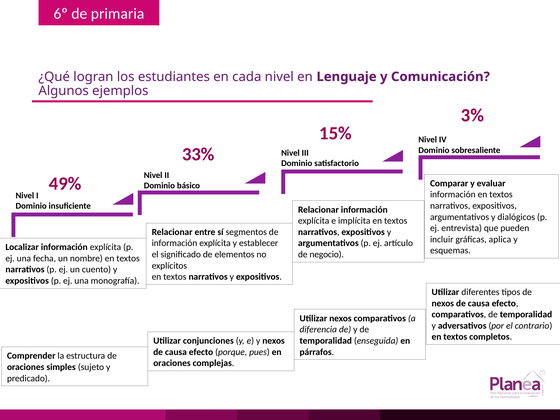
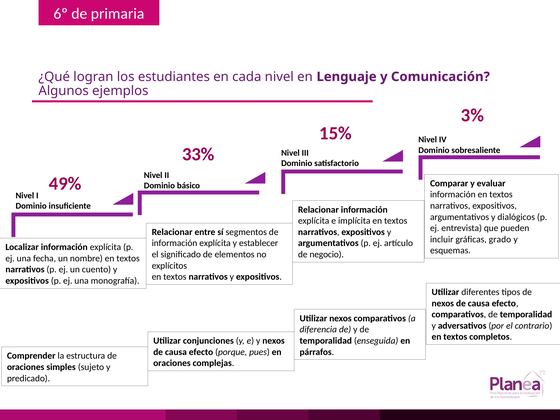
aplica: aplica -> grado
